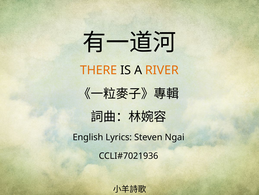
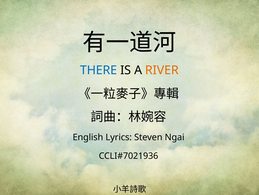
THERE colour: orange -> blue
